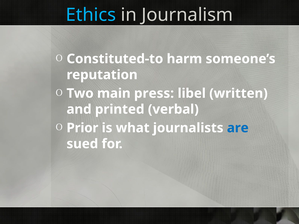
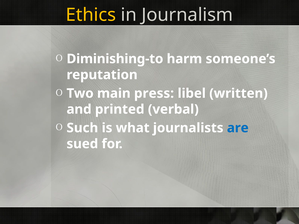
Ethics colour: light blue -> yellow
Constituted-to: Constituted-to -> Diminishing-to
Prior: Prior -> Such
